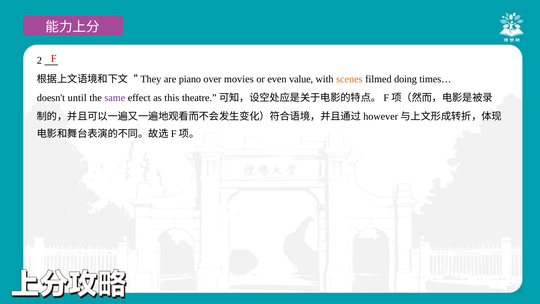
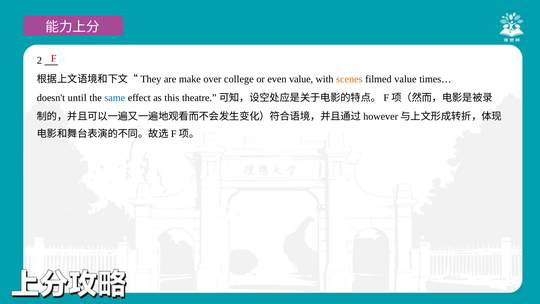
piano: piano -> make
movies: movies -> college
filmed doing: doing -> value
same colour: purple -> blue
